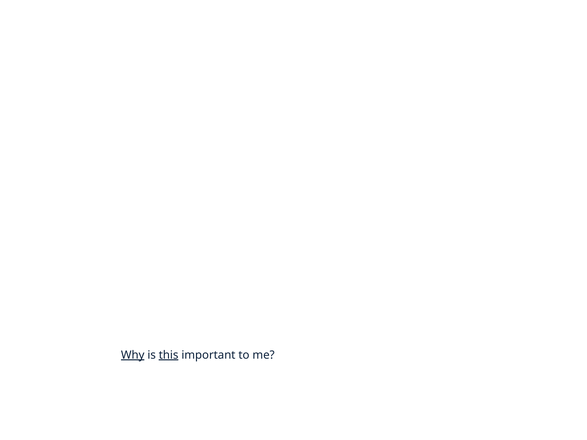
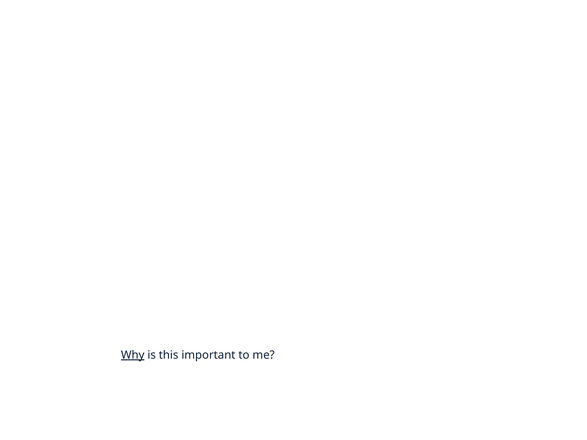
this underline: present -> none
